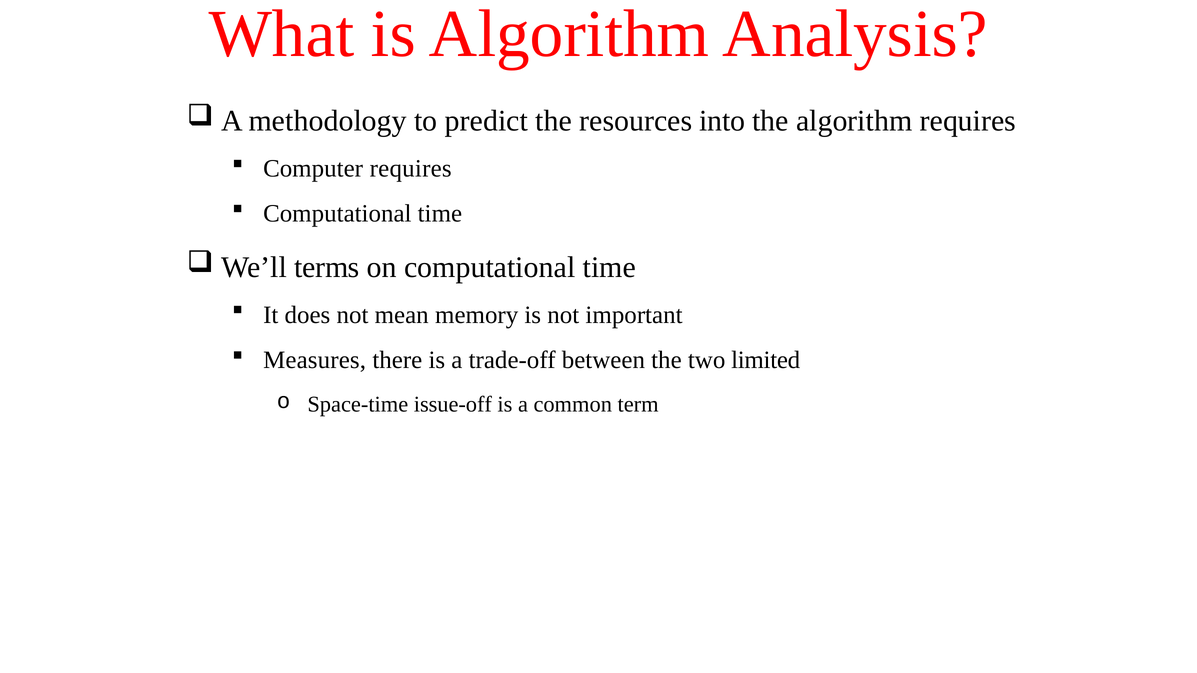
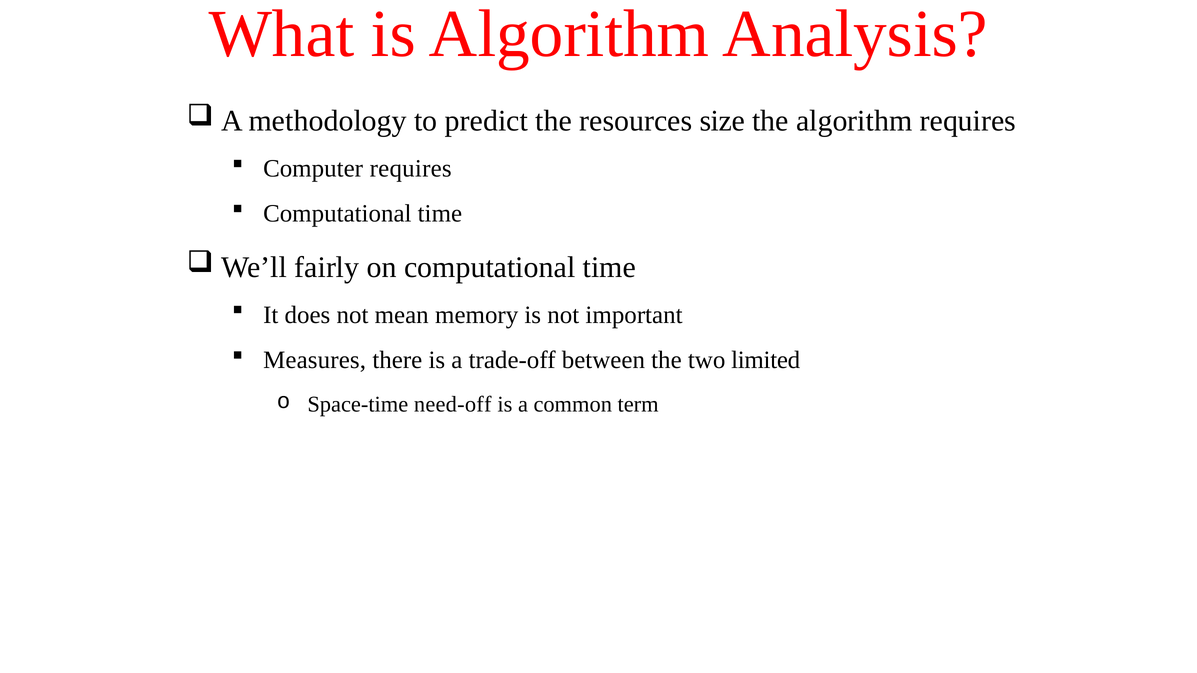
into: into -> size
terms: terms -> fairly
issue-off: issue-off -> need-off
